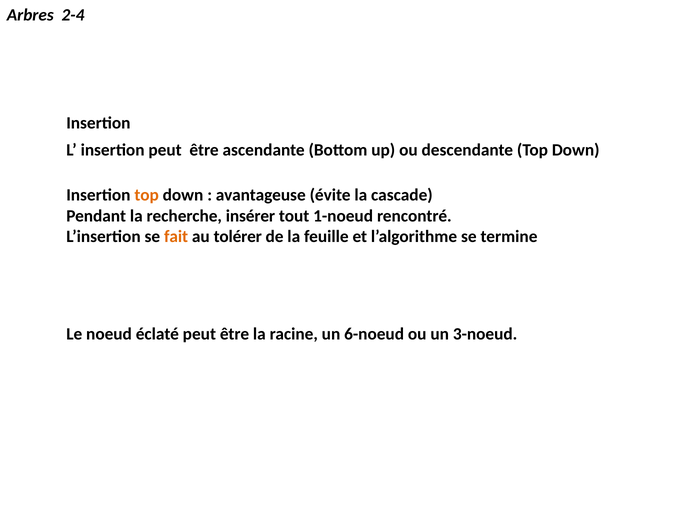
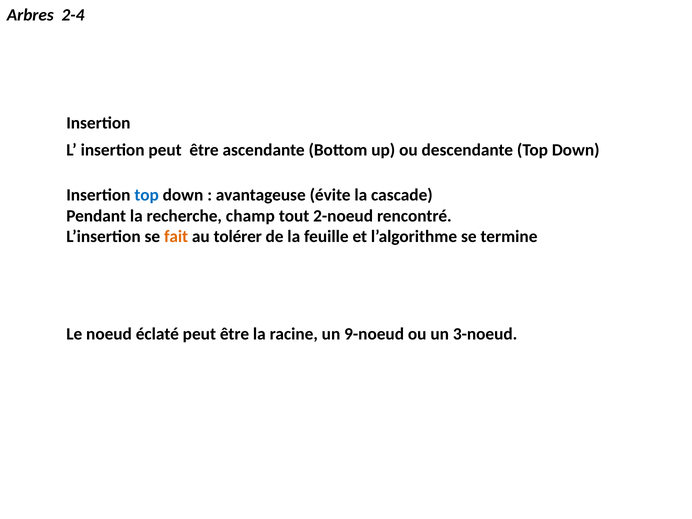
top at (147, 195) colour: orange -> blue
insérer: insérer -> champ
1-noeud: 1-noeud -> 2-noeud
6-noeud: 6-noeud -> 9-noeud
